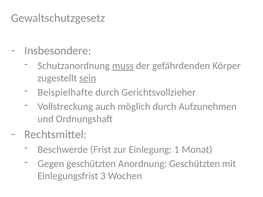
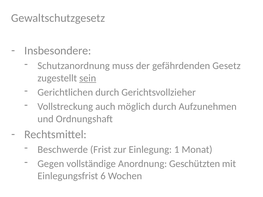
muss underline: present -> none
Körper: Körper -> Gesetz
Beispielhafte: Beispielhafte -> Gerichtlichen
Gegen geschützten: geschützten -> vollständige
3: 3 -> 6
